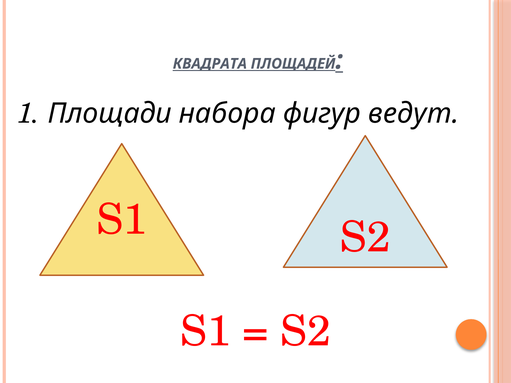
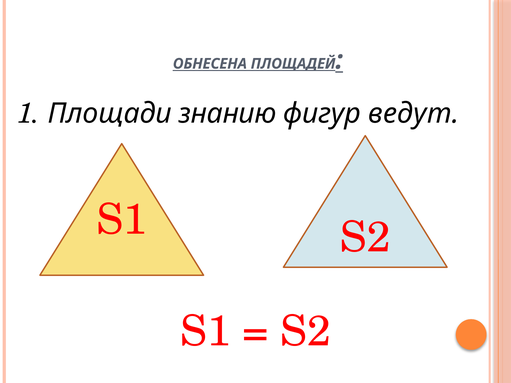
КВАДРАТА: КВАДРАТА -> ОБНЕСЕНА
набора: набора -> знанию
